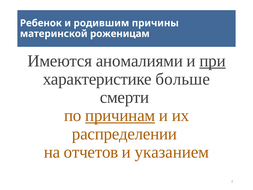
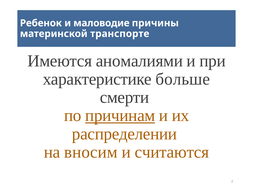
родившим: родившим -> маловодие
роженицам: роженицам -> транспорте
при underline: present -> none
отчетов: отчетов -> вносим
указанием: указанием -> считаются
